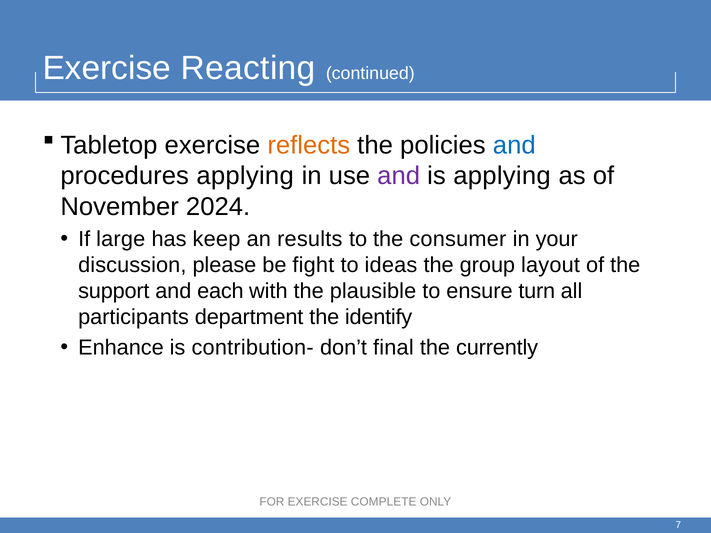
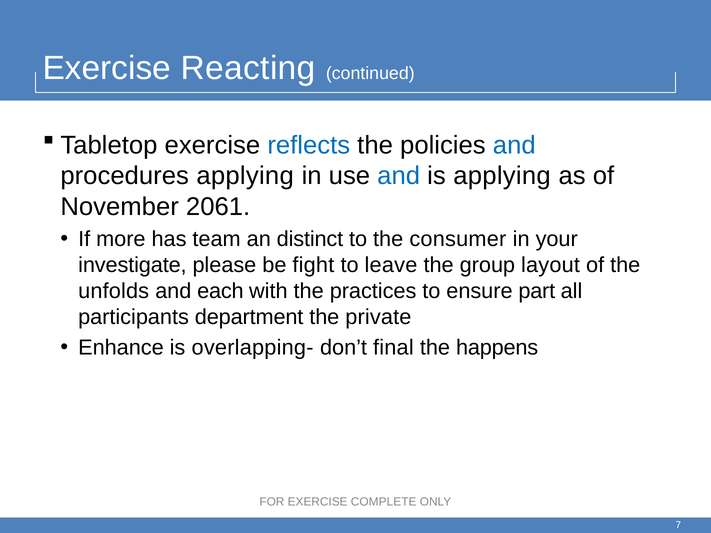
reflects colour: orange -> blue
and at (399, 176) colour: purple -> blue
2024: 2024 -> 2061
large: large -> more
keep: keep -> team
results: results -> distinct
discussion: discussion -> investigate
ideas: ideas -> leave
support: support -> unfolds
plausible: plausible -> practices
turn: turn -> part
identify: identify -> private
contribution-: contribution- -> overlapping-
currently: currently -> happens
